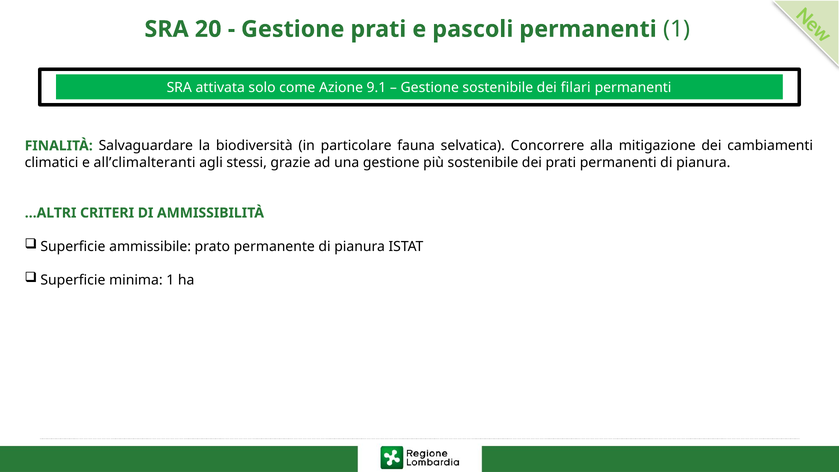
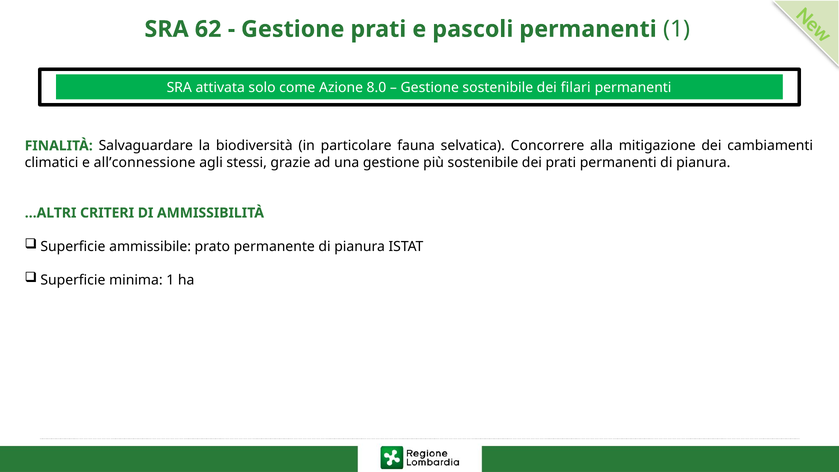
20: 20 -> 62
9.1: 9.1 -> 8.0
all’climalteranti: all’climalteranti -> all’connessione
